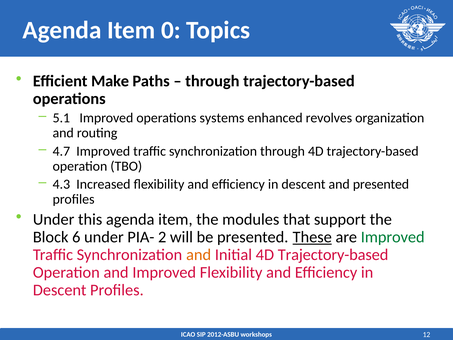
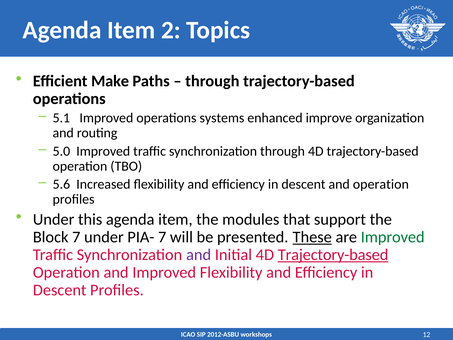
0: 0 -> 2
revolves: revolves -> improve
4.7: 4.7 -> 5.0
4.3: 4.3 -> 5.6
and presented: presented -> operation
Block 6: 6 -> 7
PIA- 2: 2 -> 7
and at (199, 255) colour: orange -> purple
Trajectory-based at (333, 255) underline: none -> present
